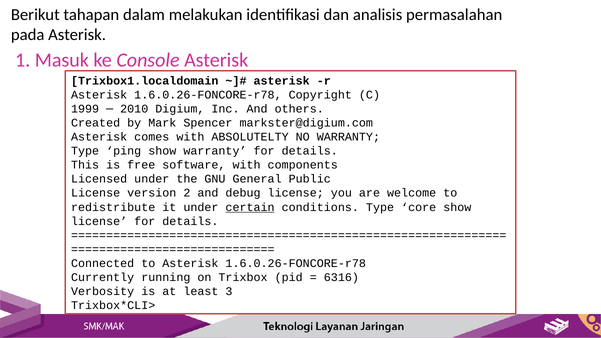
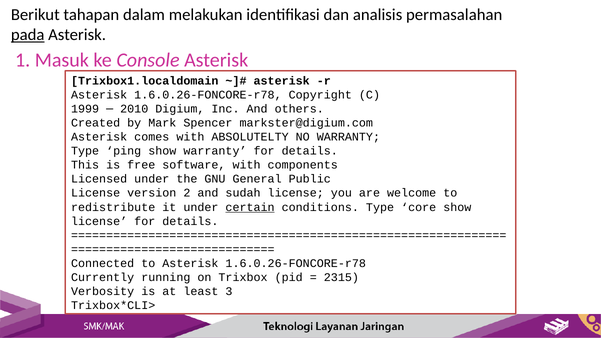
pada underline: none -> present
debug: debug -> sudah
6316: 6316 -> 2315
